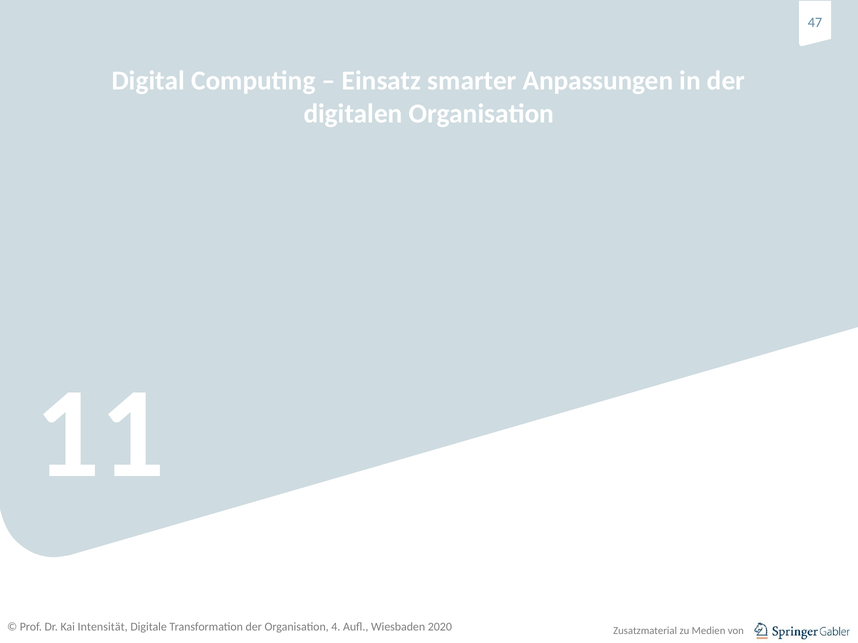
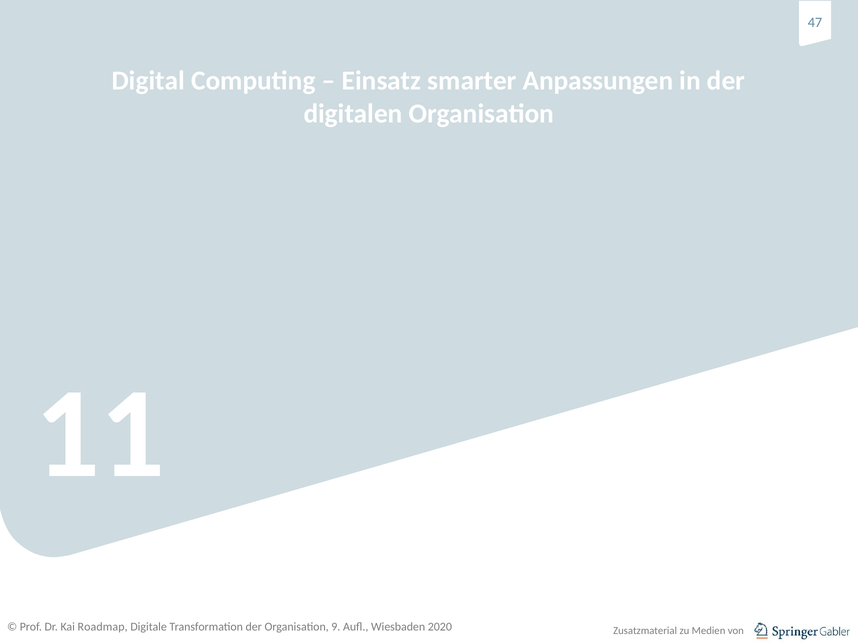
Intensität: Intensität -> Roadmap
4: 4 -> 9
